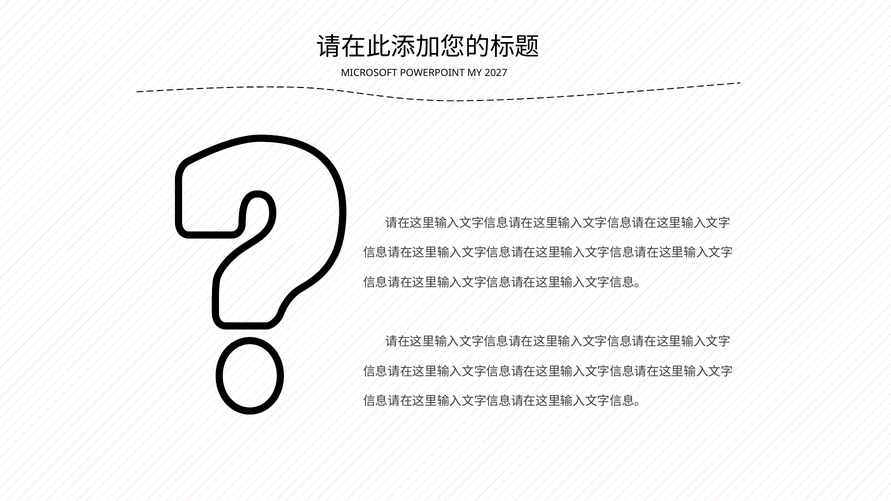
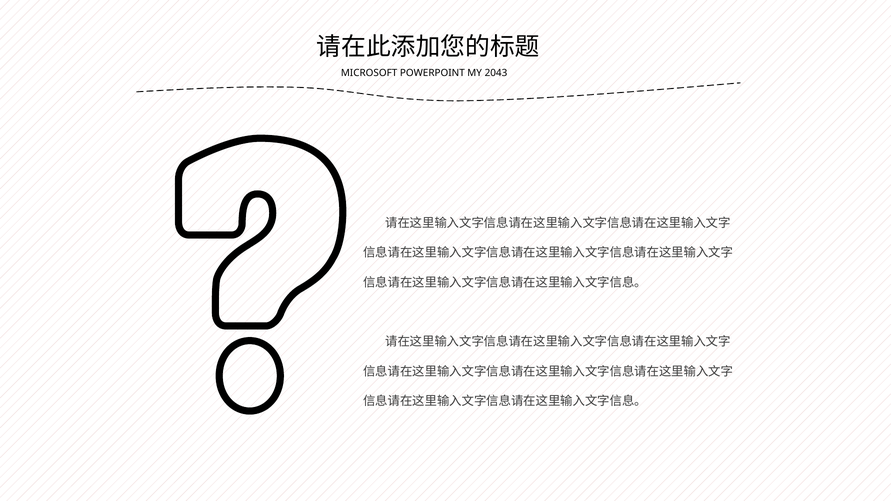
2027: 2027 -> 2043
